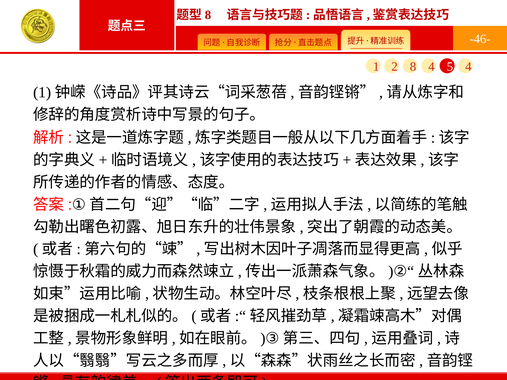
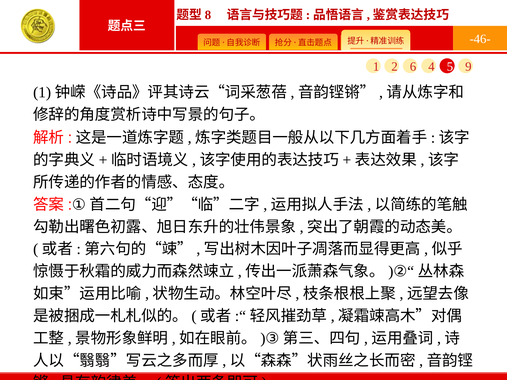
8: 8 -> 6
5 4: 4 -> 9
